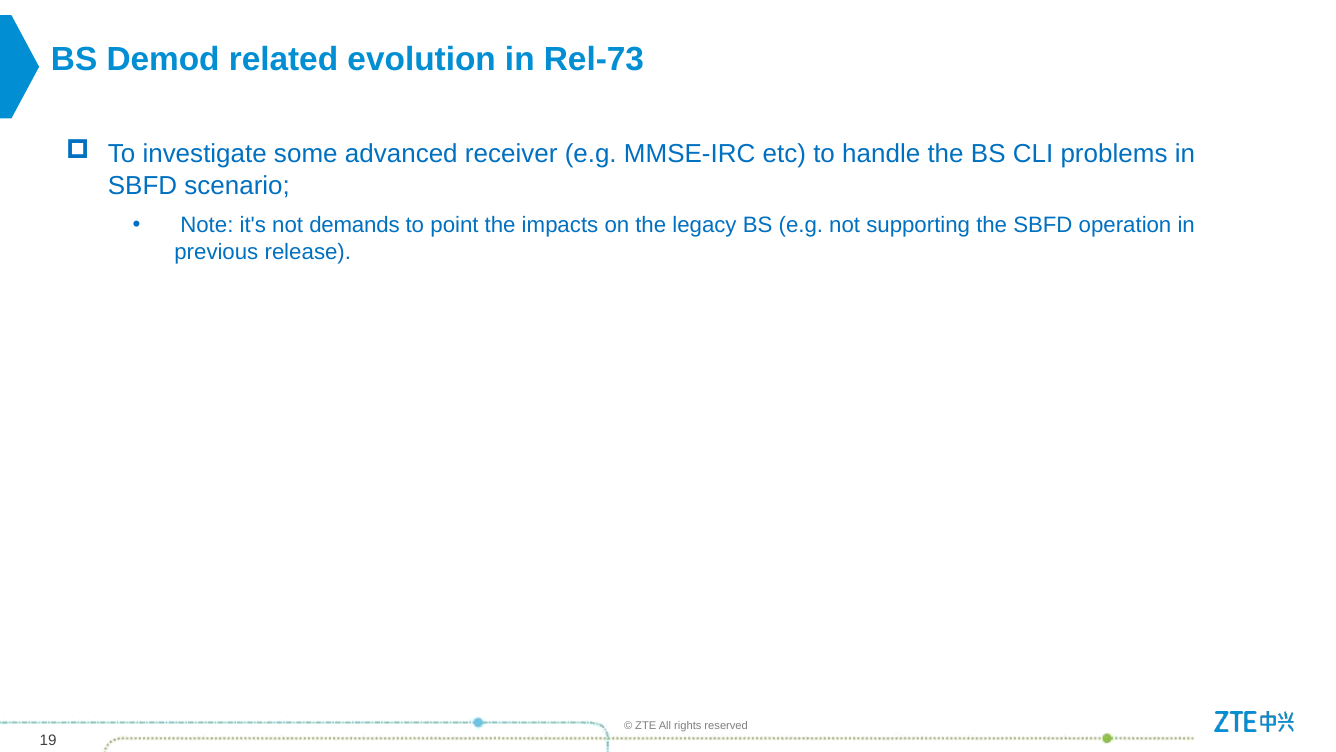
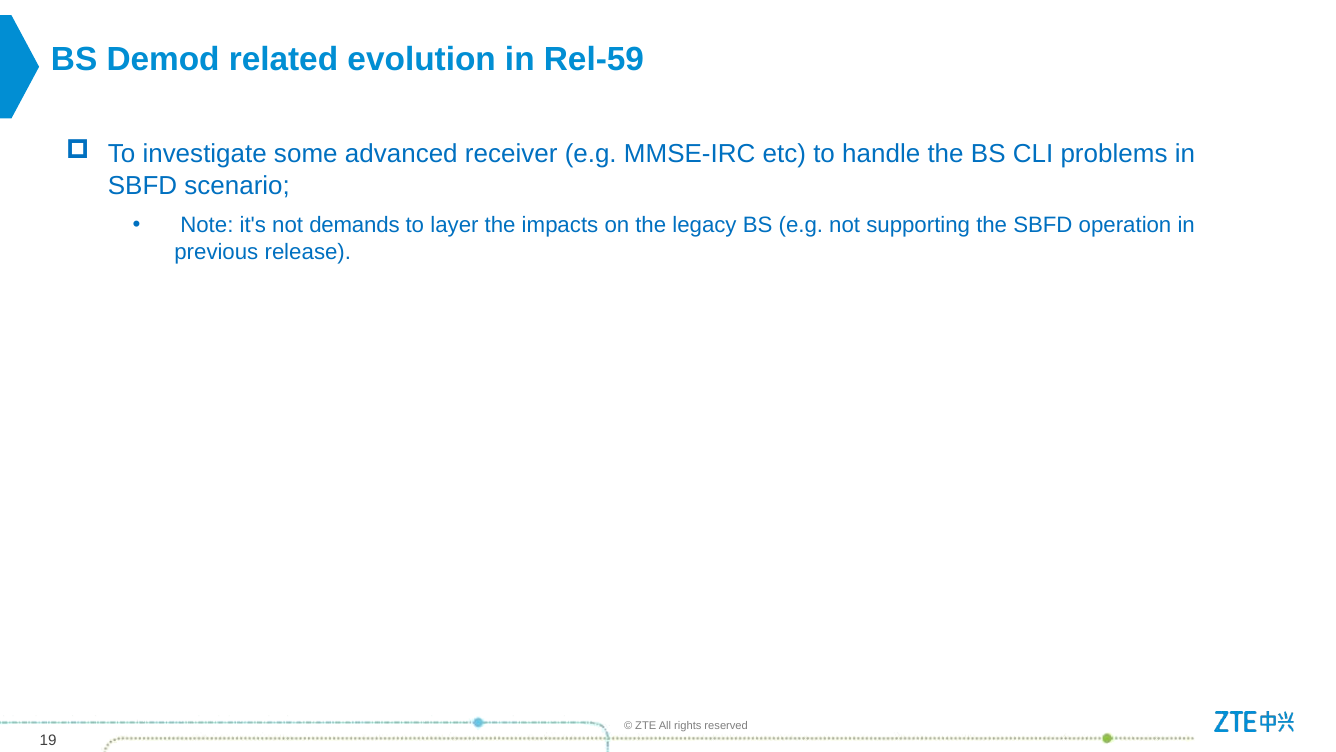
Rel-73: Rel-73 -> Rel-59
point: point -> layer
